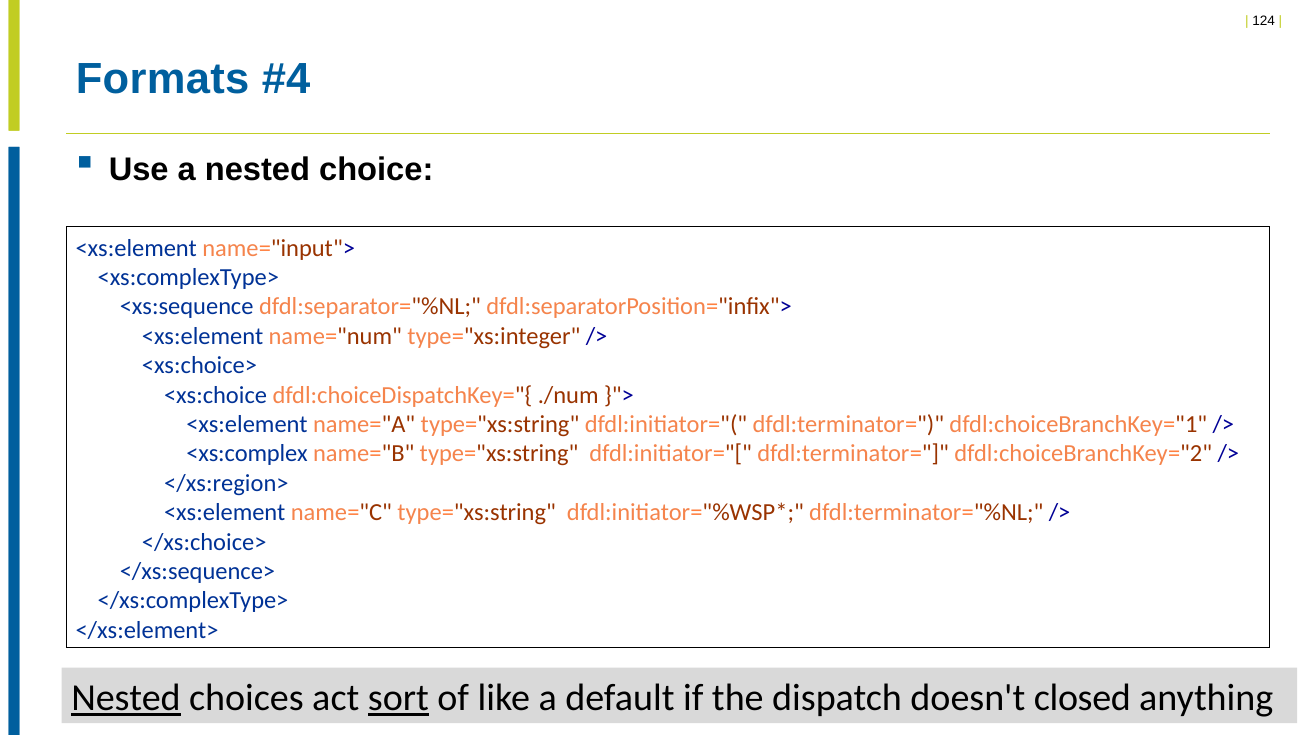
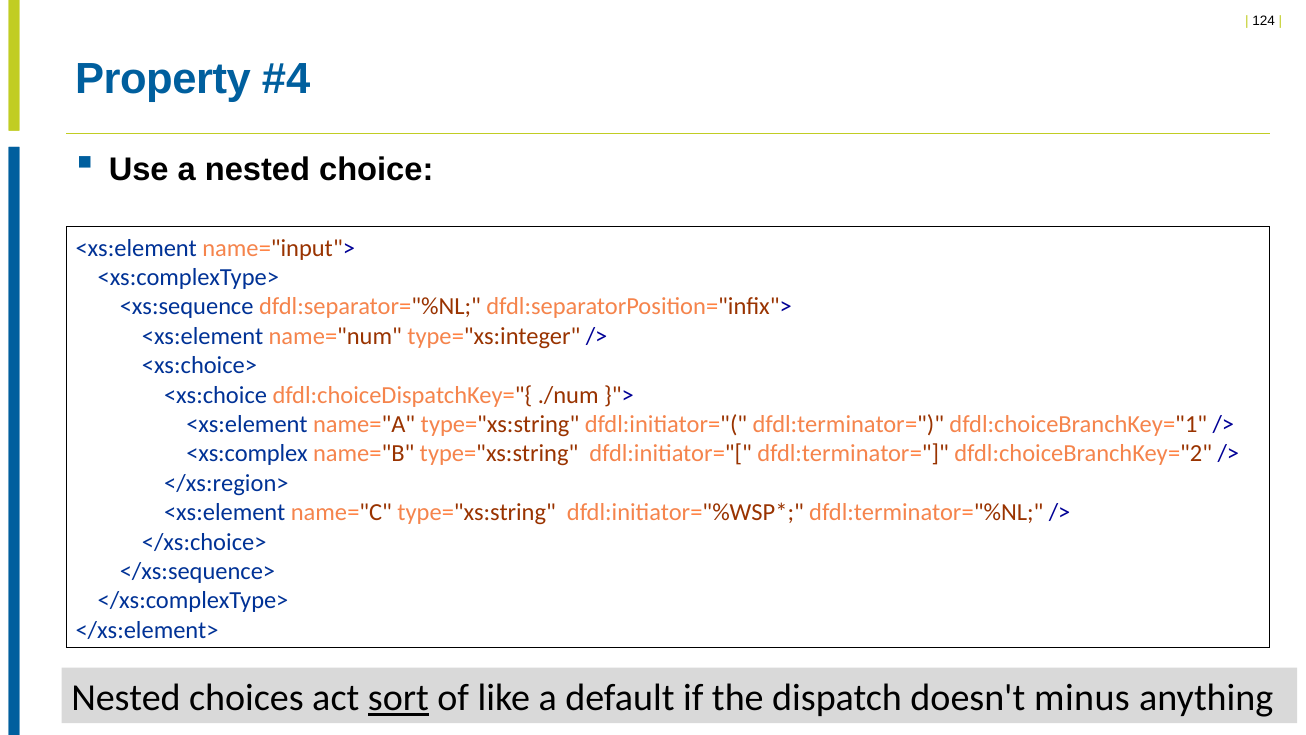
Formats: Formats -> Property
Nested at (126, 698) underline: present -> none
closed: closed -> minus
